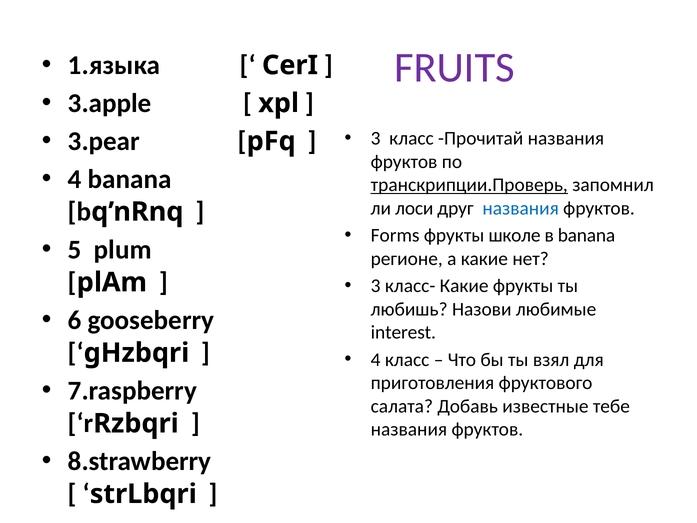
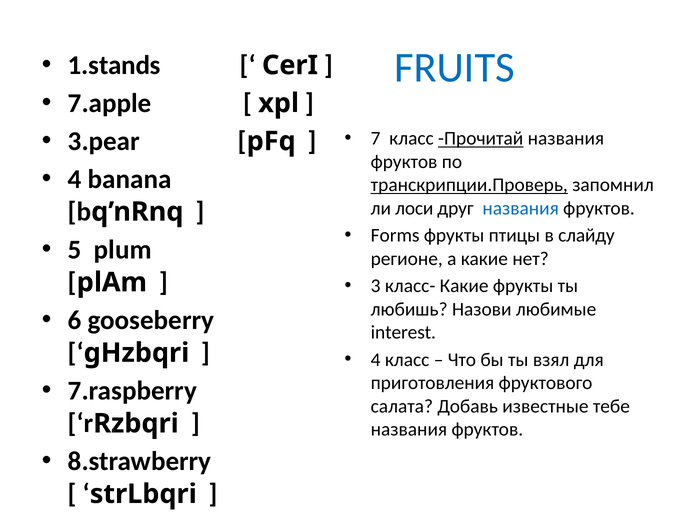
FRUITS colour: purple -> blue
1.языка: 1.языка -> 1.stands
3.apple: 3.apple -> 7.apple
3 at (376, 138): 3 -> 7
Прочитай underline: none -> present
школе: школе -> птицы
в banana: banana -> слайду
